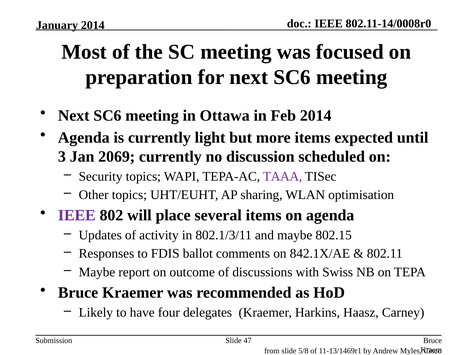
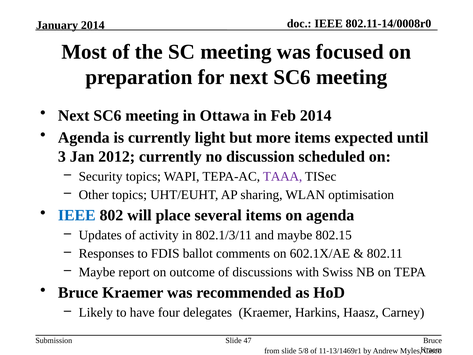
2069: 2069 -> 2012
IEEE at (77, 215) colour: purple -> blue
842.1X/AE: 842.1X/AE -> 602.1X/AE
